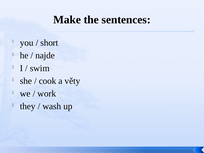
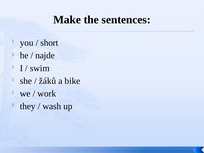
cook: cook -> žáků
věty: věty -> bike
